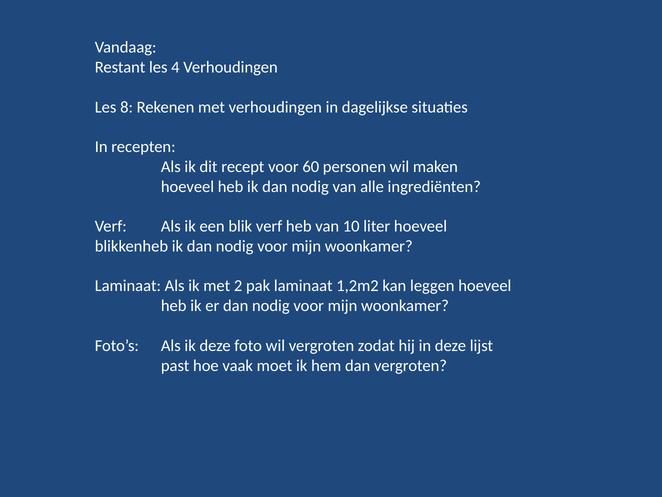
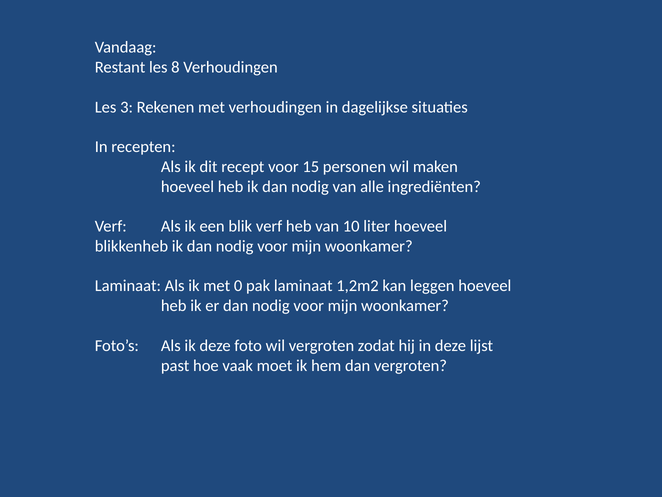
4: 4 -> 8
8: 8 -> 3
60: 60 -> 15
2: 2 -> 0
